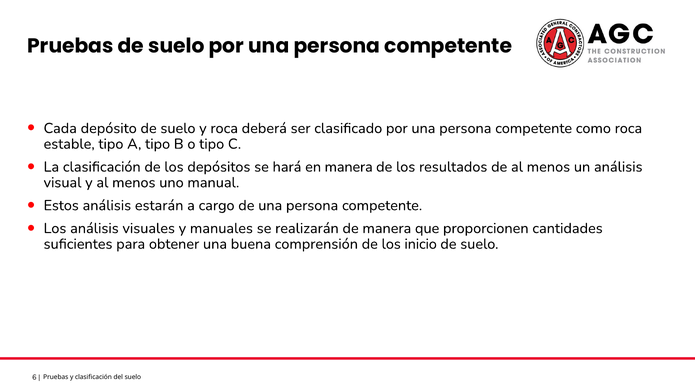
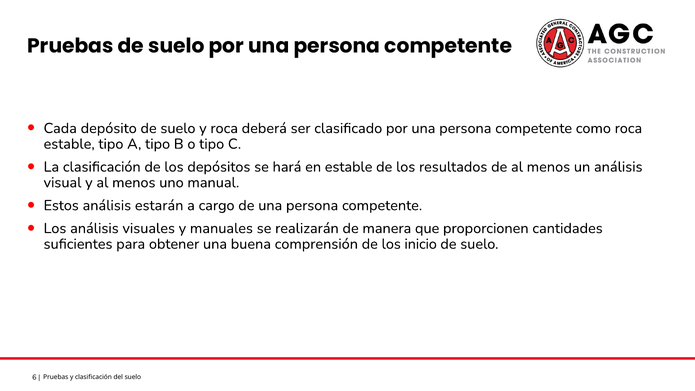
en manera: manera -> estable
